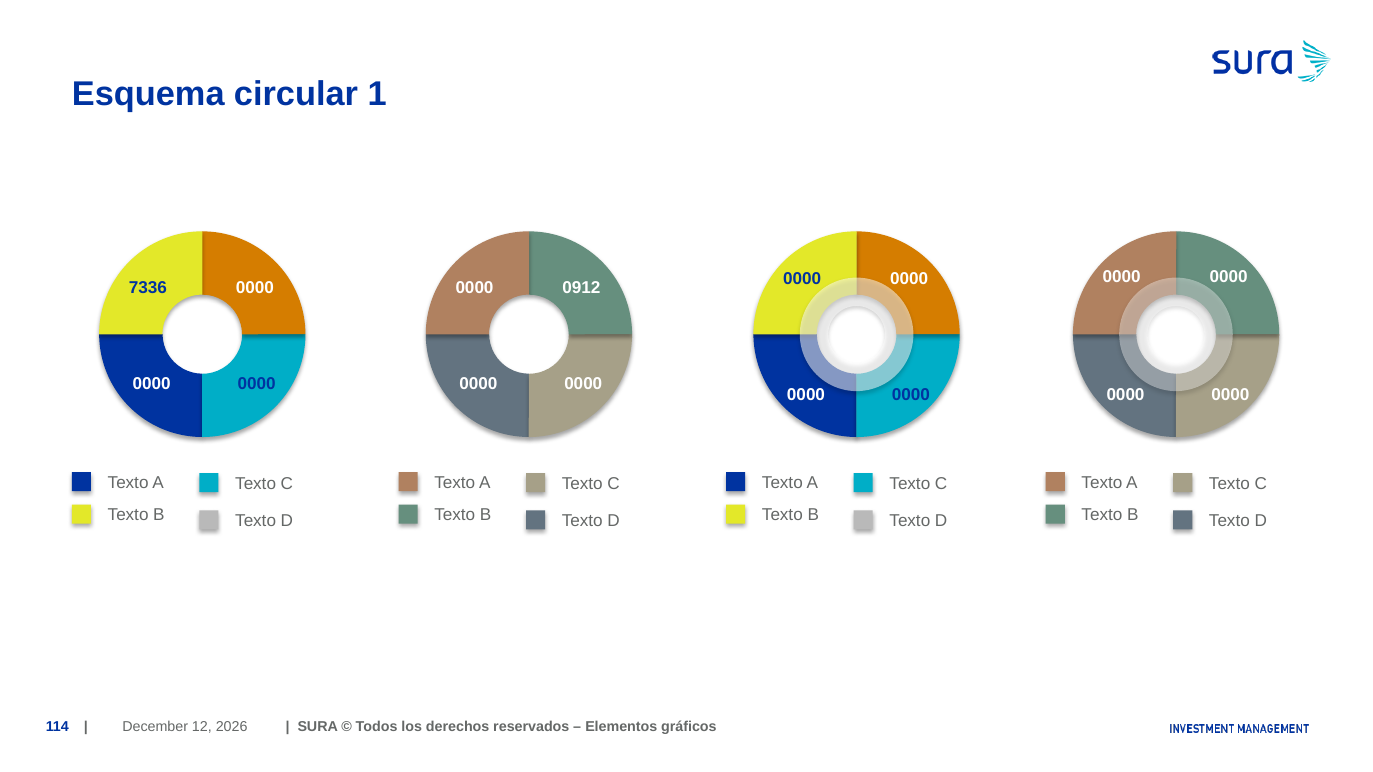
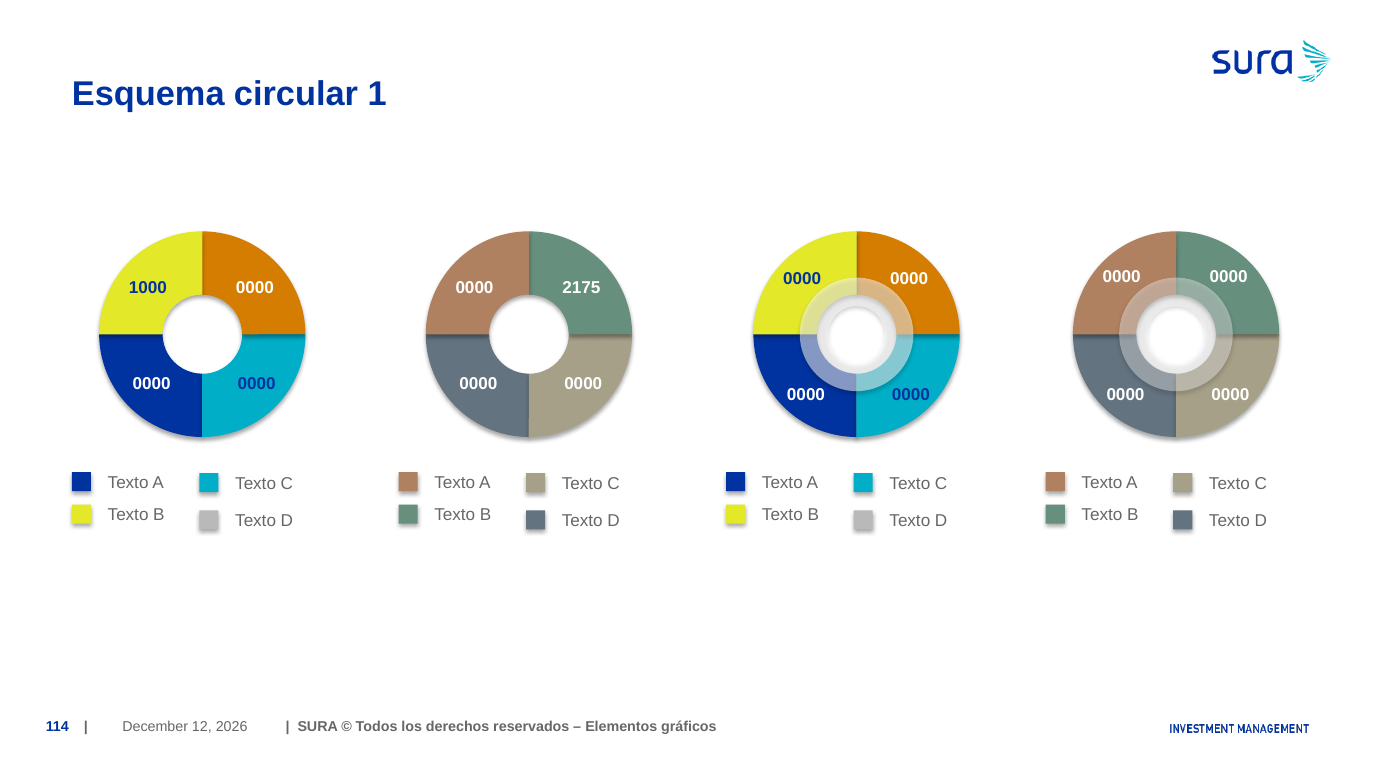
7336: 7336 -> 1000
0912: 0912 -> 2175
